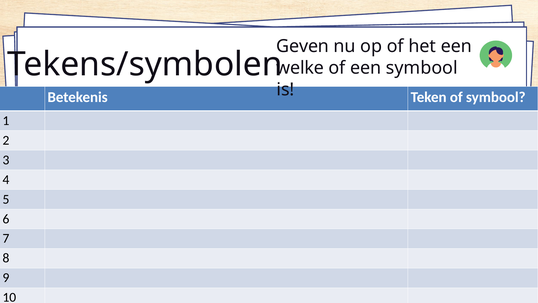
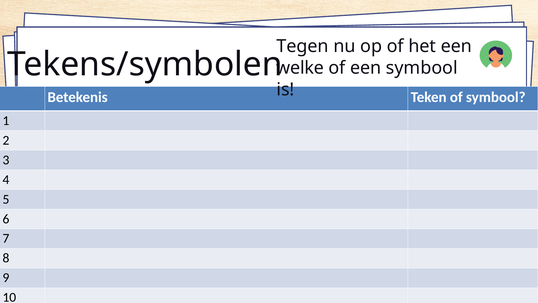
Geven: Geven -> Tegen
